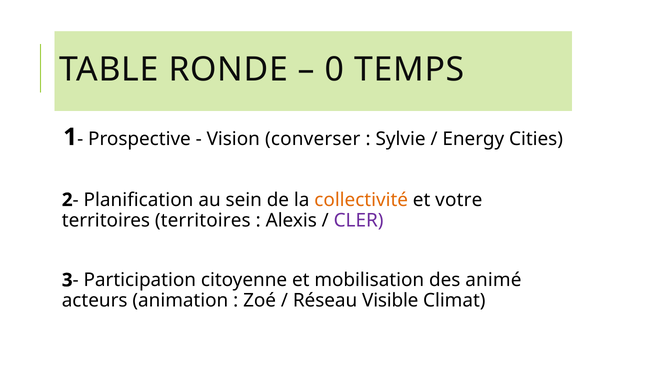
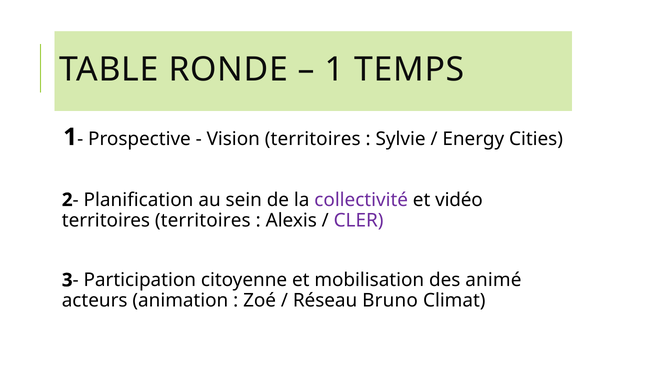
0: 0 -> 1
Vision converser: converser -> territoires
collectivité colour: orange -> purple
votre: votre -> vidéo
Visible: Visible -> Bruno
